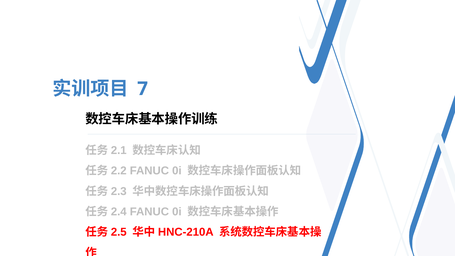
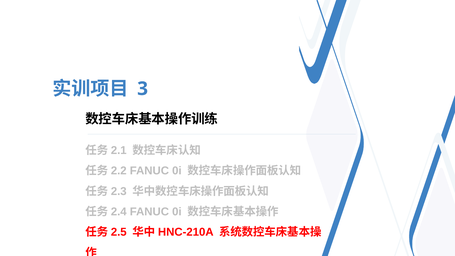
7: 7 -> 3
